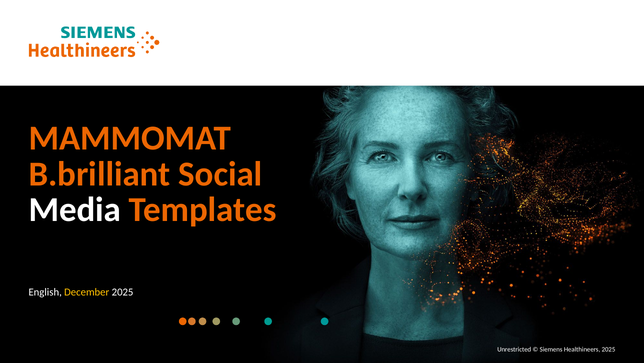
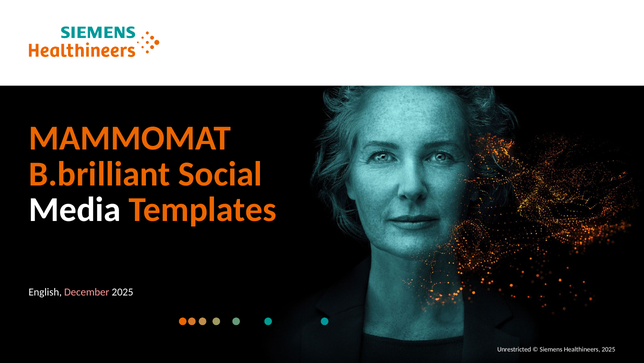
December colour: yellow -> pink
